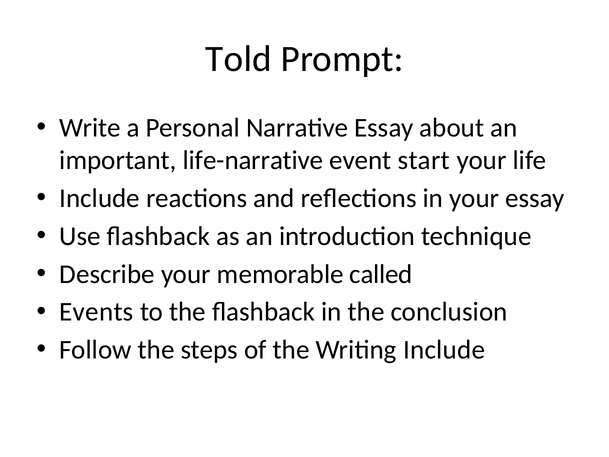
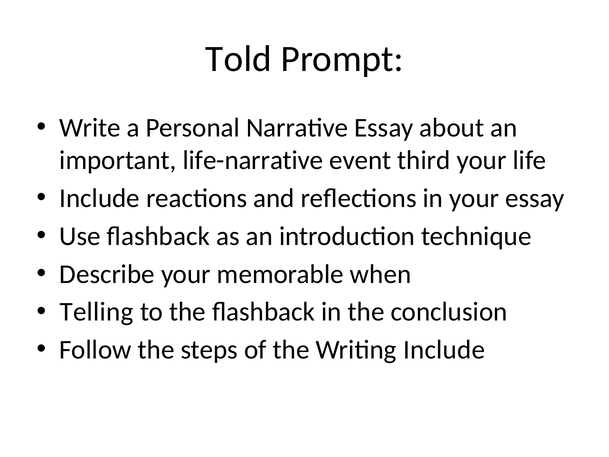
start: start -> third
called: called -> when
Events: Events -> Telling
